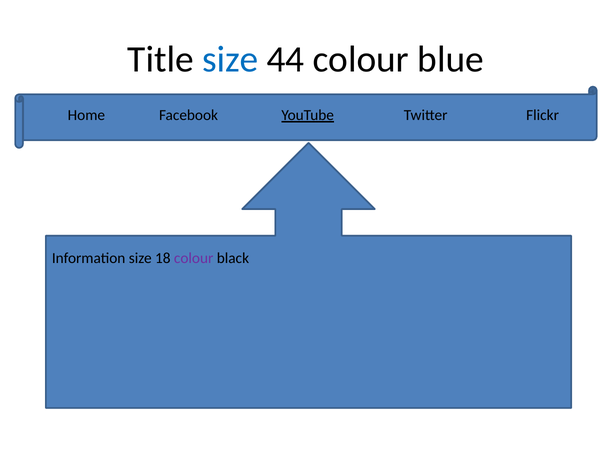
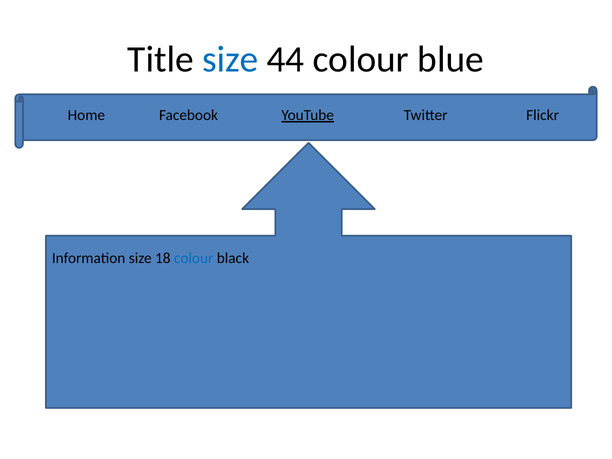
colour at (194, 258) colour: purple -> blue
